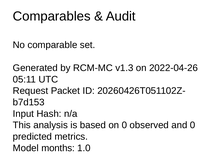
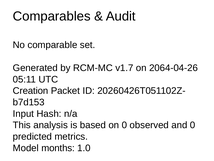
v1.3: v1.3 -> v1.7
2022-04-26: 2022-04-26 -> 2064-04-26
Request: Request -> Creation
